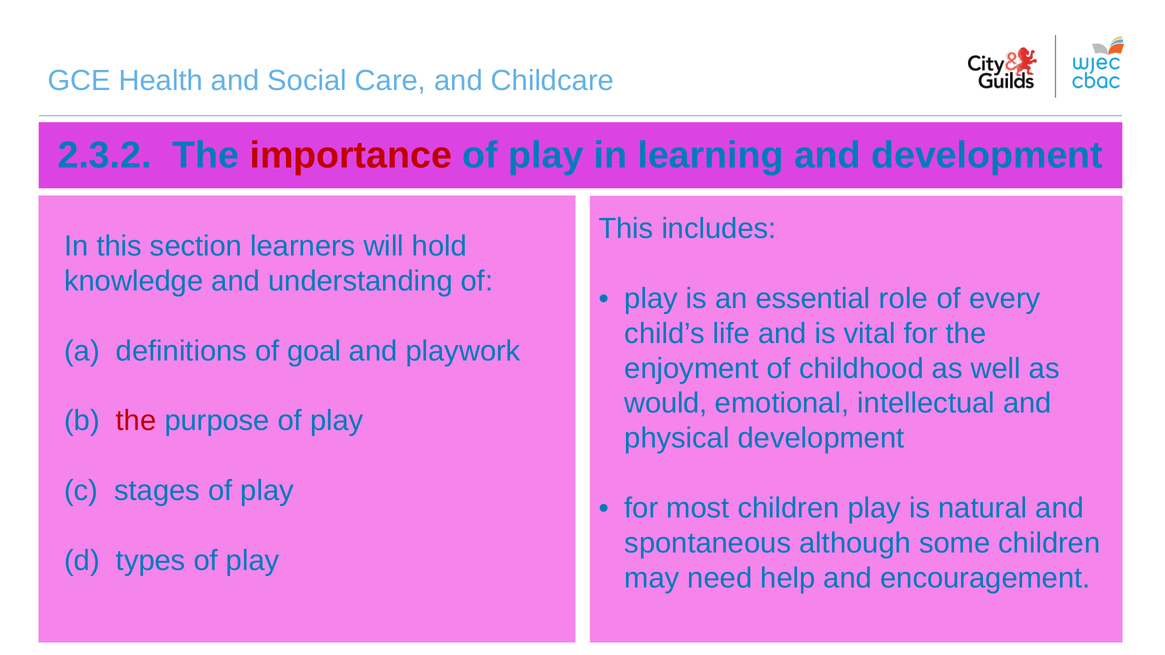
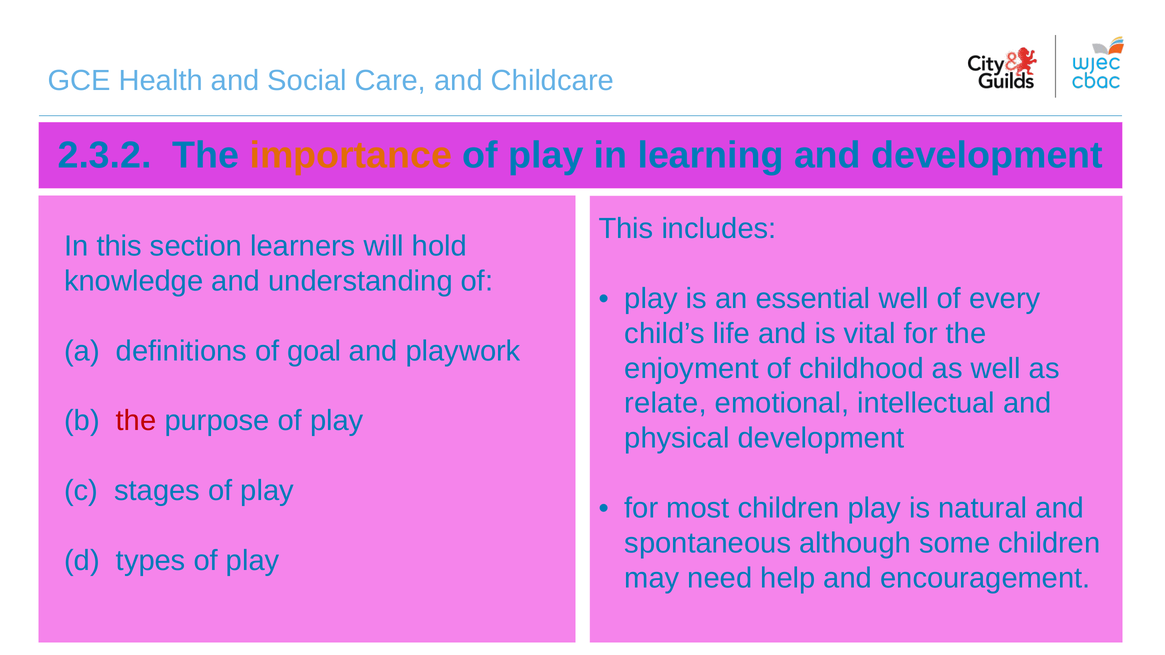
importance colour: red -> orange
essential role: role -> well
would: would -> relate
